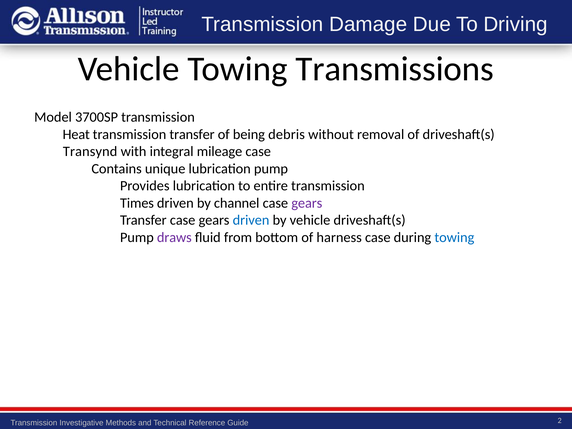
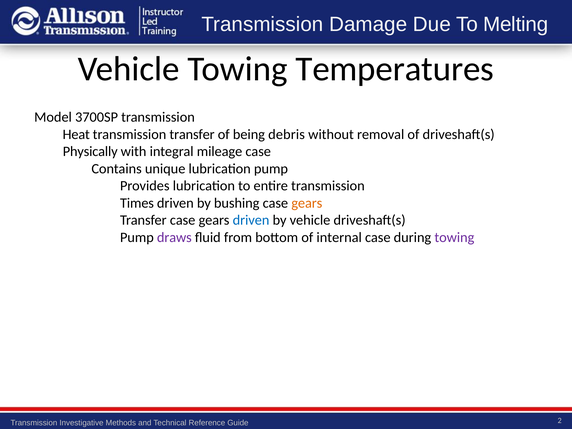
Driving: Driving -> Melting
Transmissions: Transmissions -> Temperatures
Transynd: Transynd -> Physically
channel: channel -> bushing
gears at (307, 203) colour: purple -> orange
harness: harness -> internal
towing at (454, 237) colour: blue -> purple
